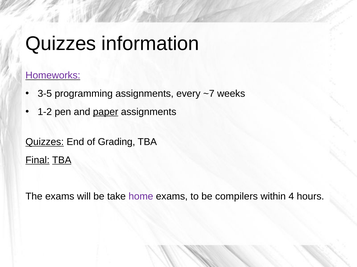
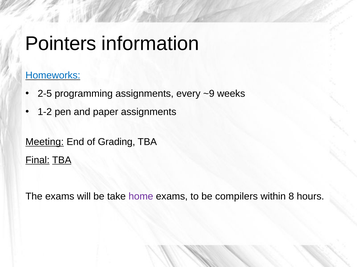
Quizzes at (61, 44): Quizzes -> Pointers
Homeworks colour: purple -> blue
3-5: 3-5 -> 2-5
~7: ~7 -> ~9
paper underline: present -> none
Quizzes at (45, 142): Quizzes -> Meeting
4: 4 -> 8
